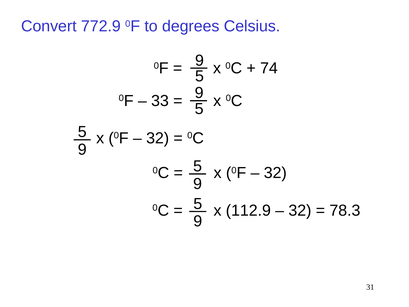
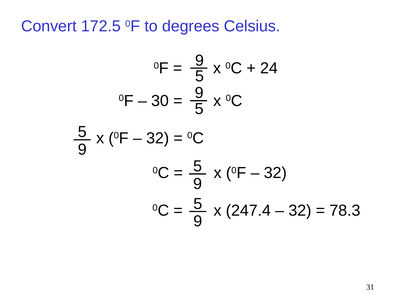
772.9: 772.9 -> 172.5
74: 74 -> 24
33: 33 -> 30
112.9: 112.9 -> 247.4
